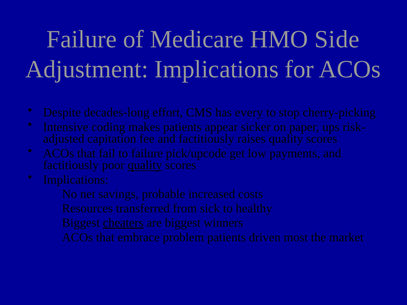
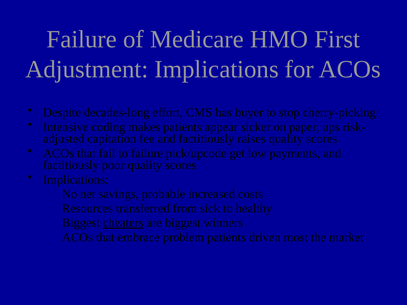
Side: Side -> First
every: every -> buyer
quality at (145, 165) underline: present -> none
